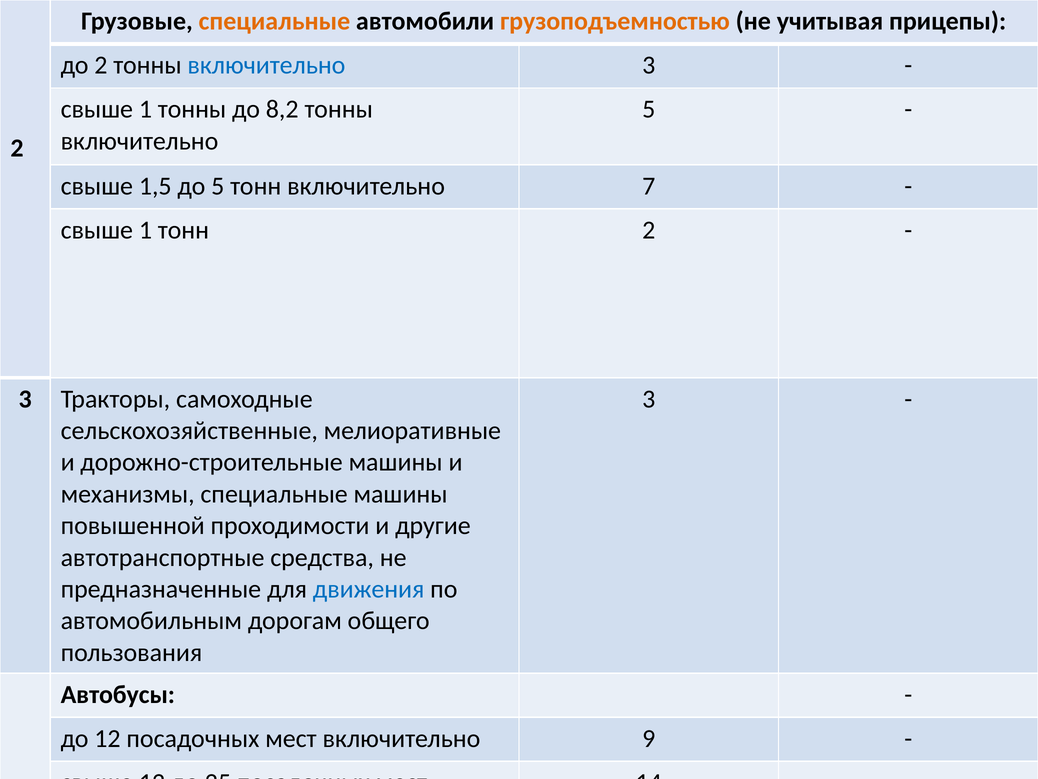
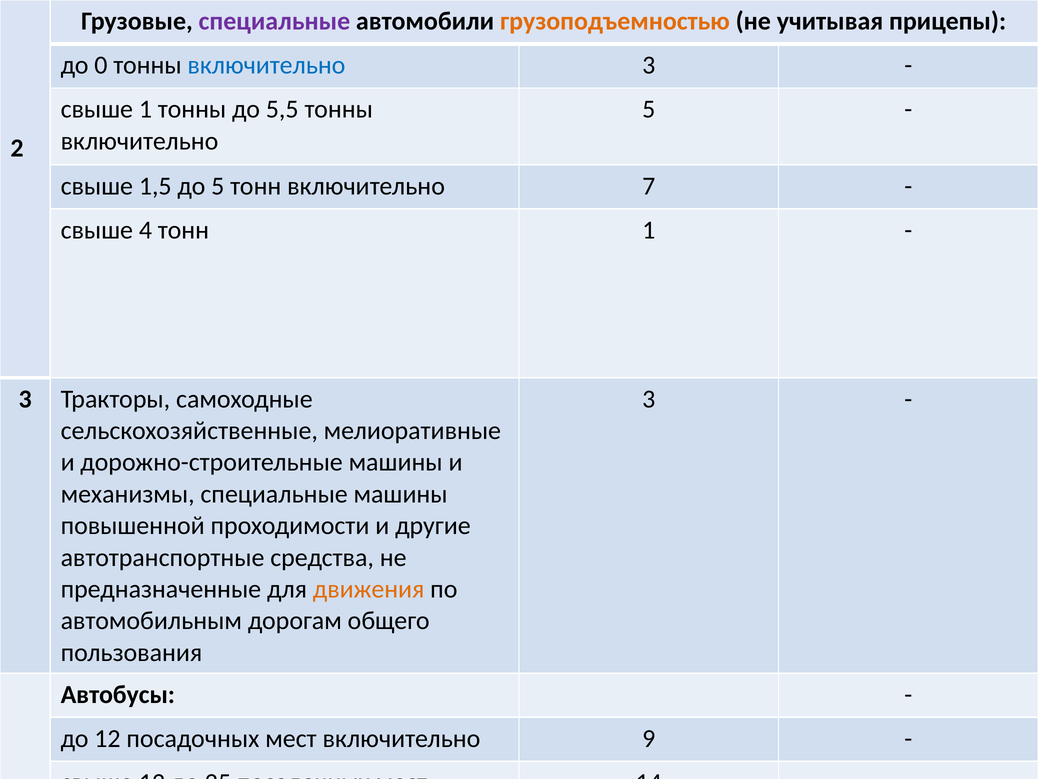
специальные at (274, 21) colour: orange -> purple
до 2: 2 -> 0
8,2: 8,2 -> 5,5
1 at (146, 230): 1 -> 4
тонн 2: 2 -> 1
движения colour: blue -> orange
